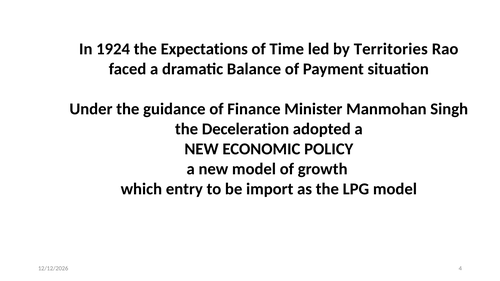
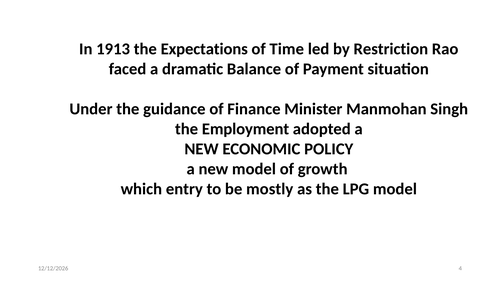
1924: 1924 -> 1913
Territories: Territories -> Restriction
Deceleration: Deceleration -> Employment
import: import -> mostly
